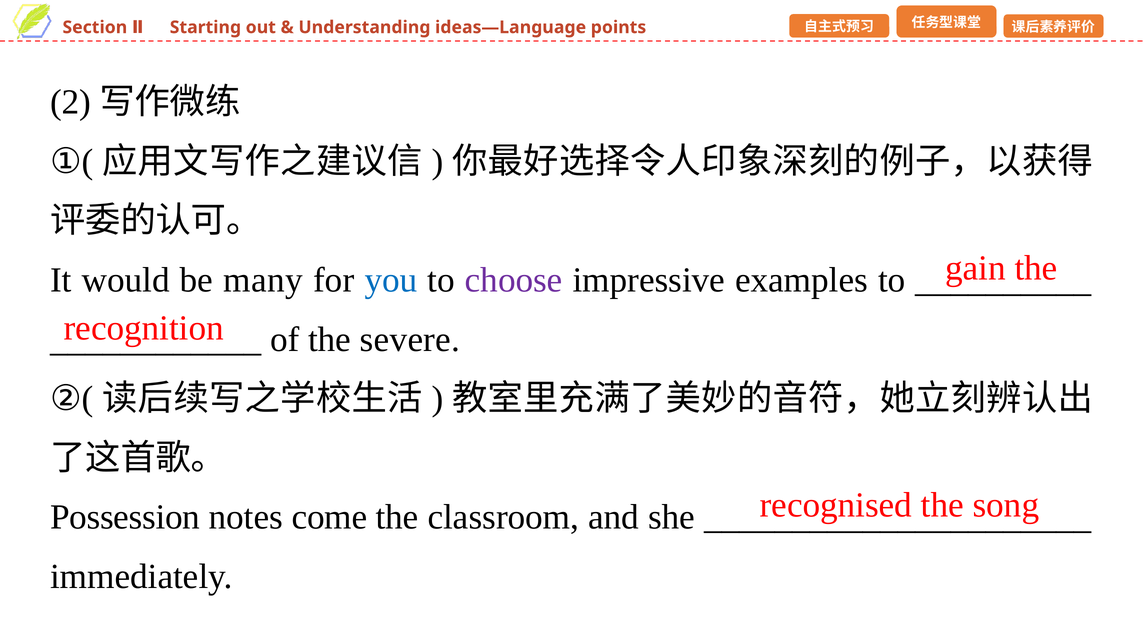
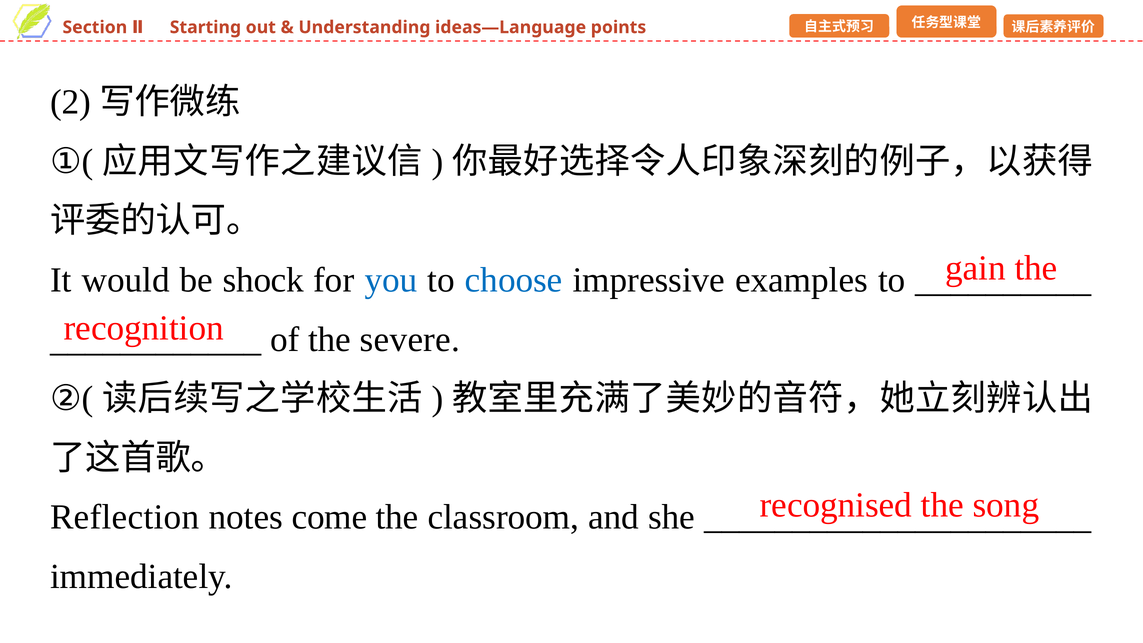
many: many -> shock
choose colour: purple -> blue
Possession: Possession -> Reflection
